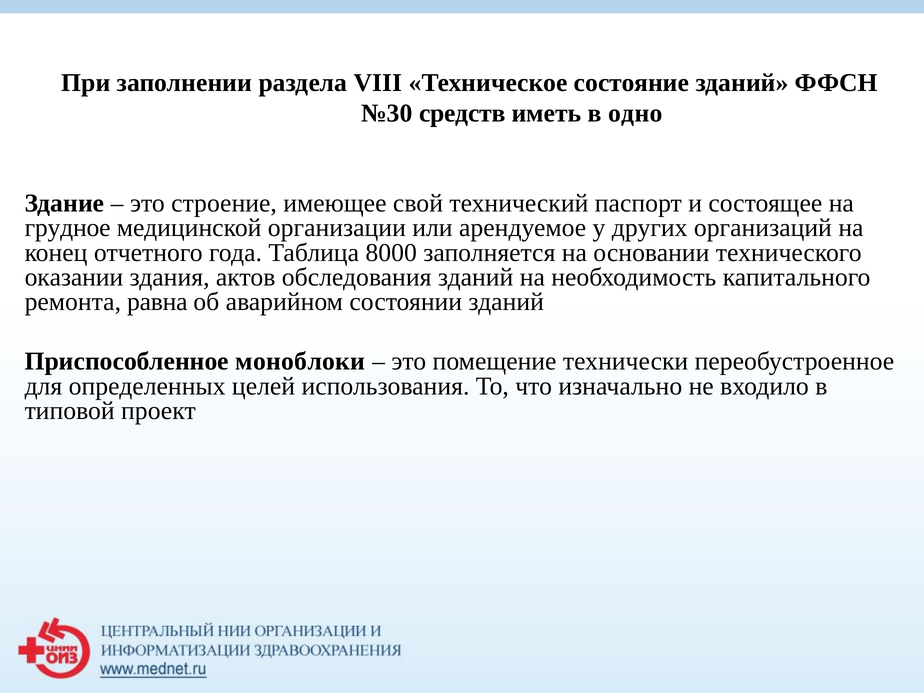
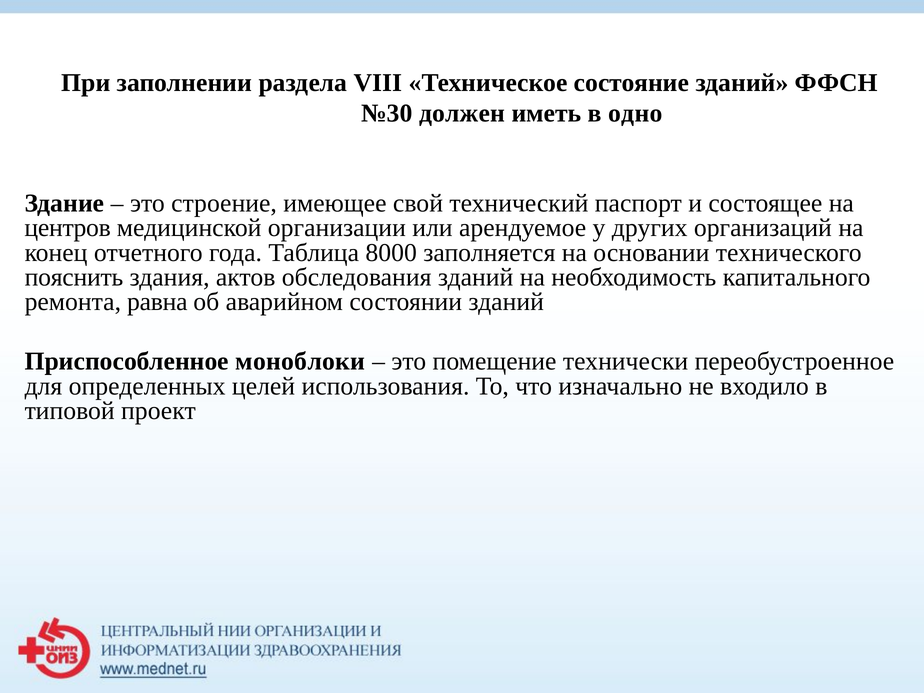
средств: средств -> должен
грудное: грудное -> центров
оказании: оказании -> пояснить
